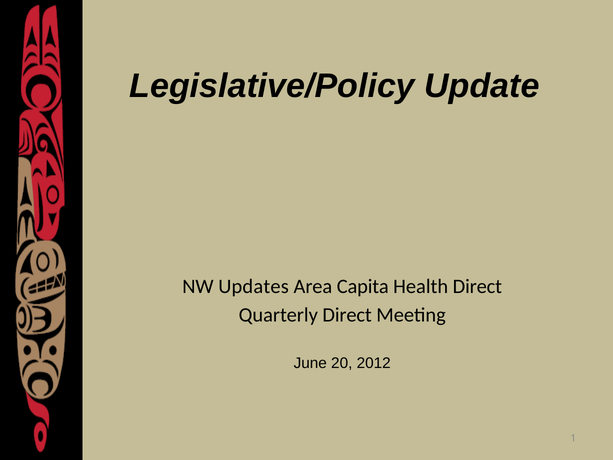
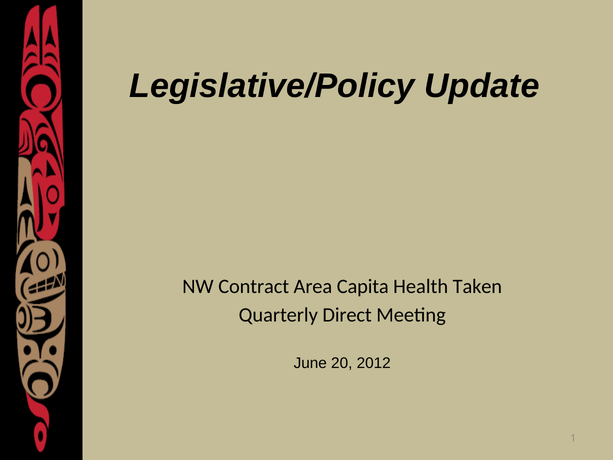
Updates: Updates -> Contract
Health Direct: Direct -> Taken
